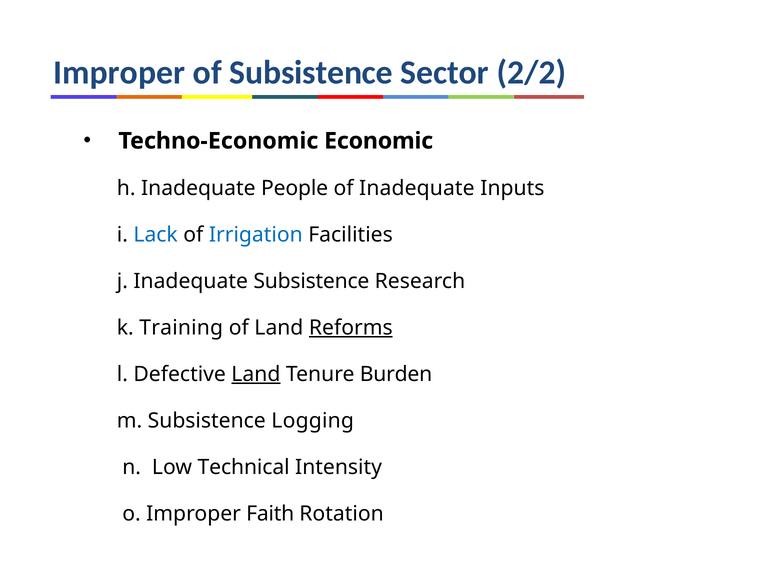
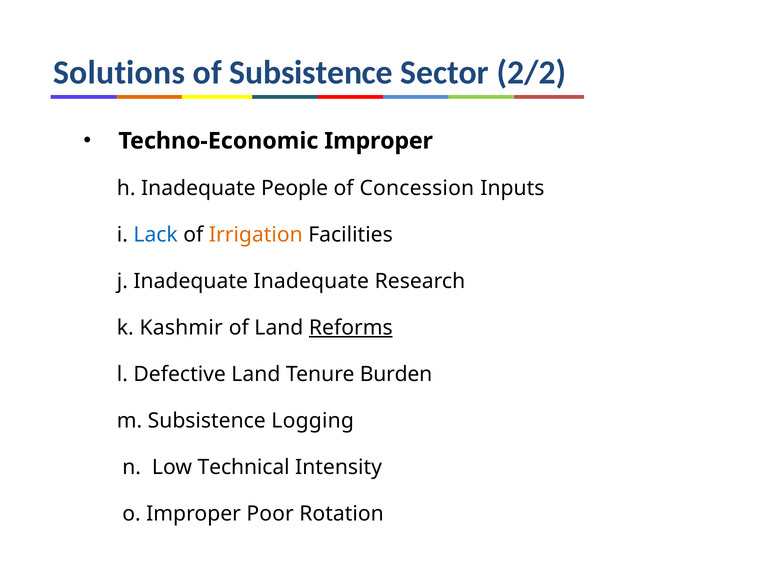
Improper at (119, 73): Improper -> Solutions
Techno-Economic Economic: Economic -> Improper
of Inadequate: Inadequate -> Concession
Irrigation colour: blue -> orange
Inadequate Subsistence: Subsistence -> Inadequate
Training: Training -> Kashmir
Land at (256, 374) underline: present -> none
Faith: Faith -> Poor
